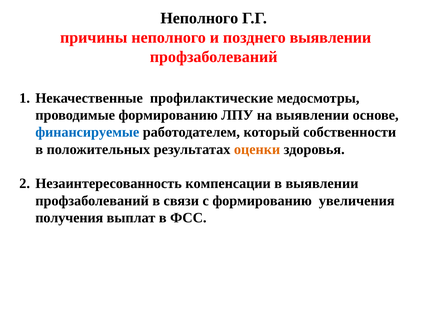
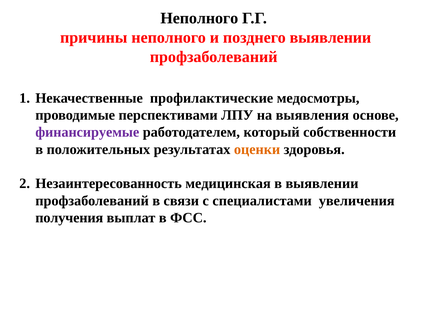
проводимые формированию: формированию -> перспективами
на выявлении: выявлении -> выявления
финансируемые colour: blue -> purple
компенсации: компенсации -> медицинская
с формированию: формированию -> специалистами
